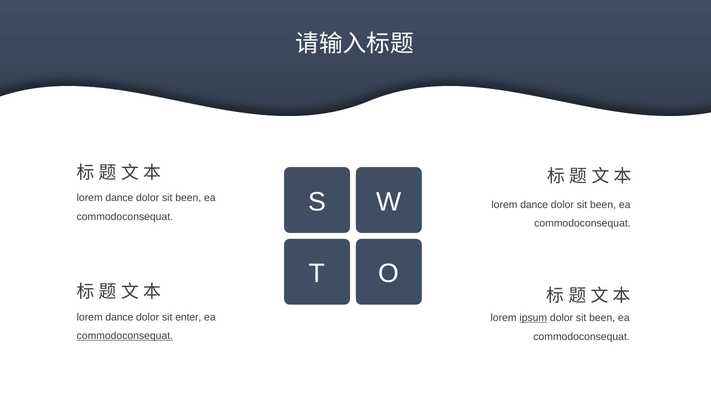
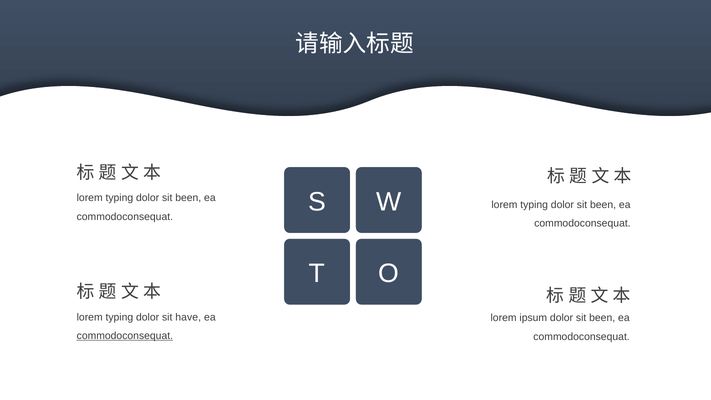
dance at (119, 198): dance -> typing
dance at (534, 205): dance -> typing
dance at (119, 317): dance -> typing
enter: enter -> have
ipsum underline: present -> none
